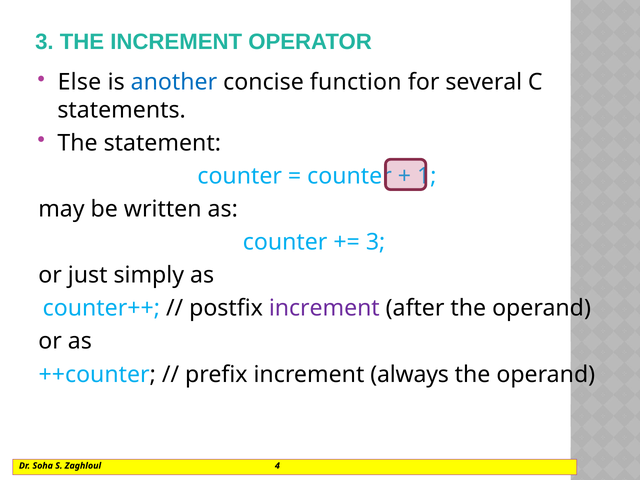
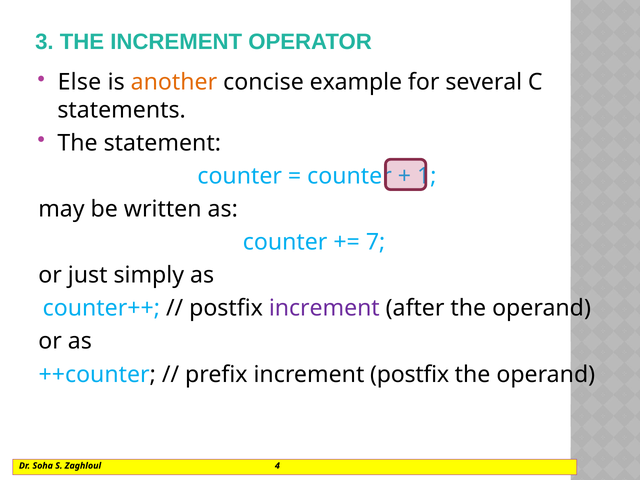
another colour: blue -> orange
function: function -> example
3 at (376, 242): 3 -> 7
increment always: always -> postfix
